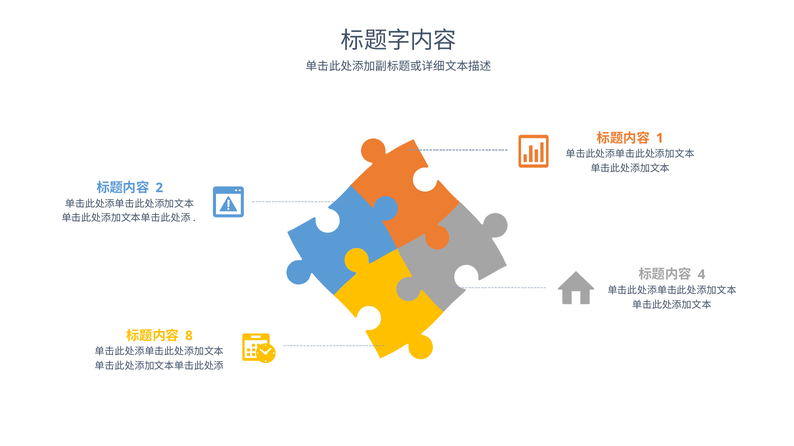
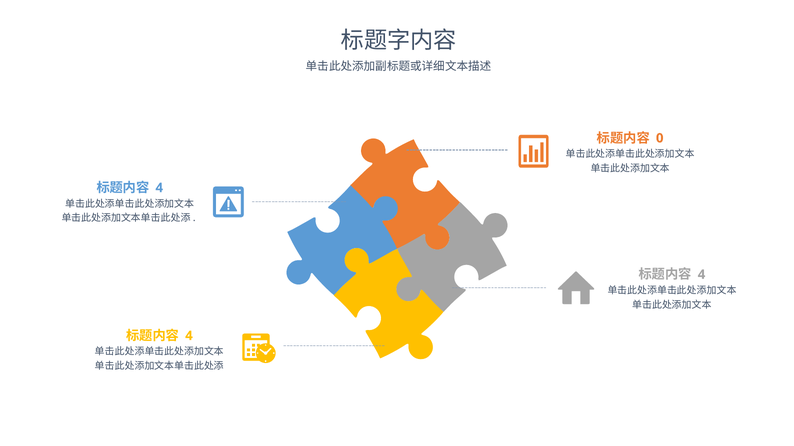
1: 1 -> 0
2 at (159, 188): 2 -> 4
8 at (189, 336): 8 -> 4
